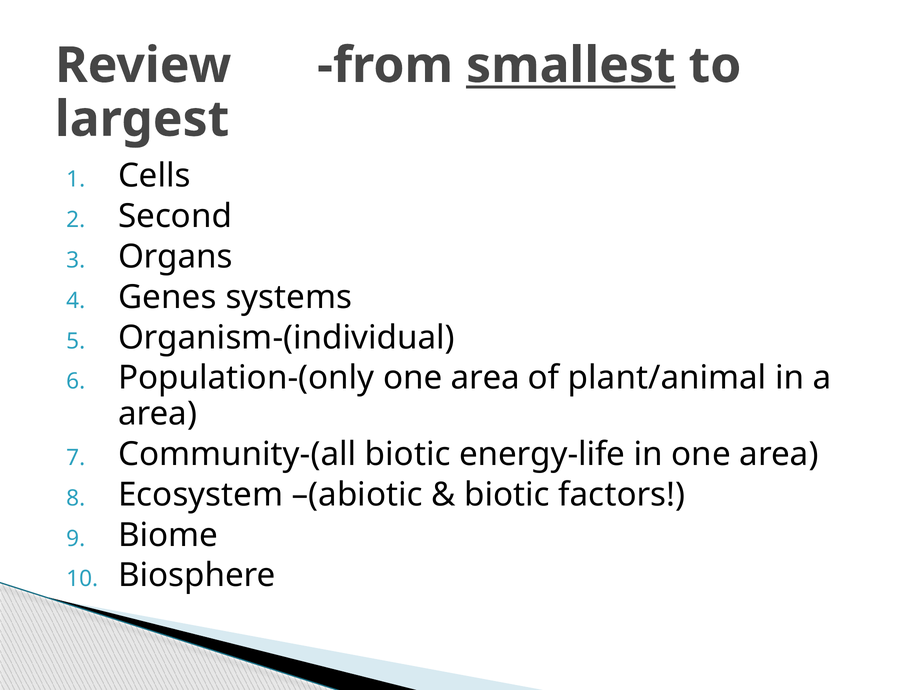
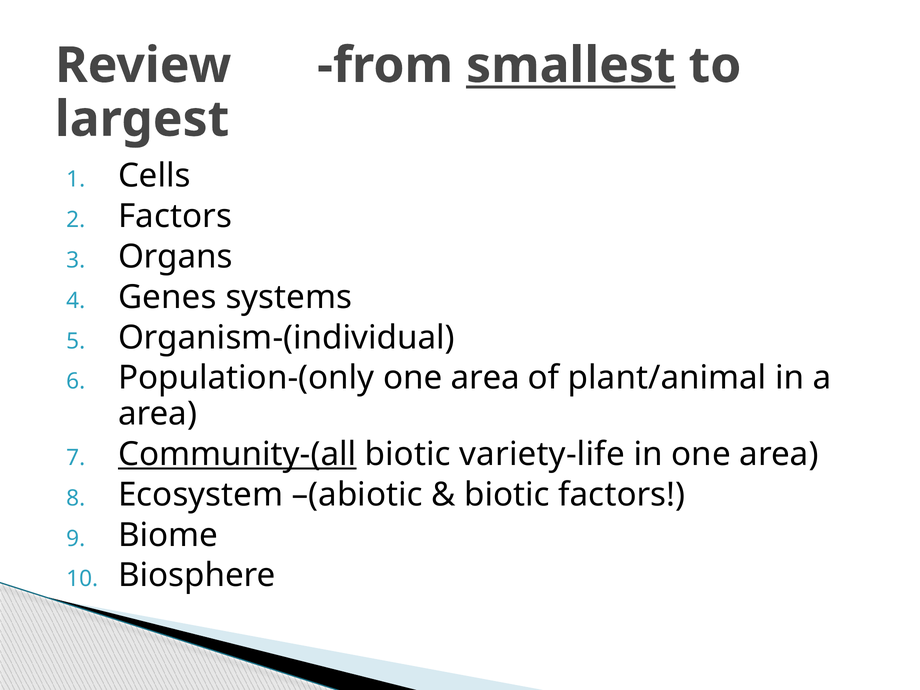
Second at (175, 216): Second -> Factors
Community-(all underline: none -> present
energy-life: energy-life -> variety-life
